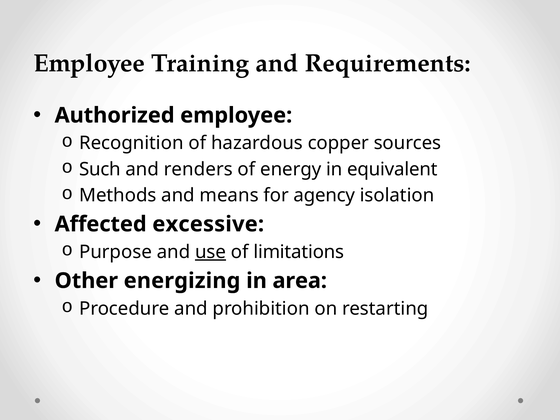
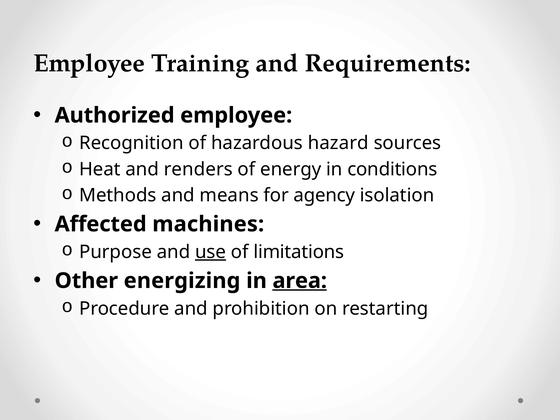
copper: copper -> hazard
Such: Such -> Heat
equivalent: equivalent -> conditions
excessive: excessive -> machines
area underline: none -> present
